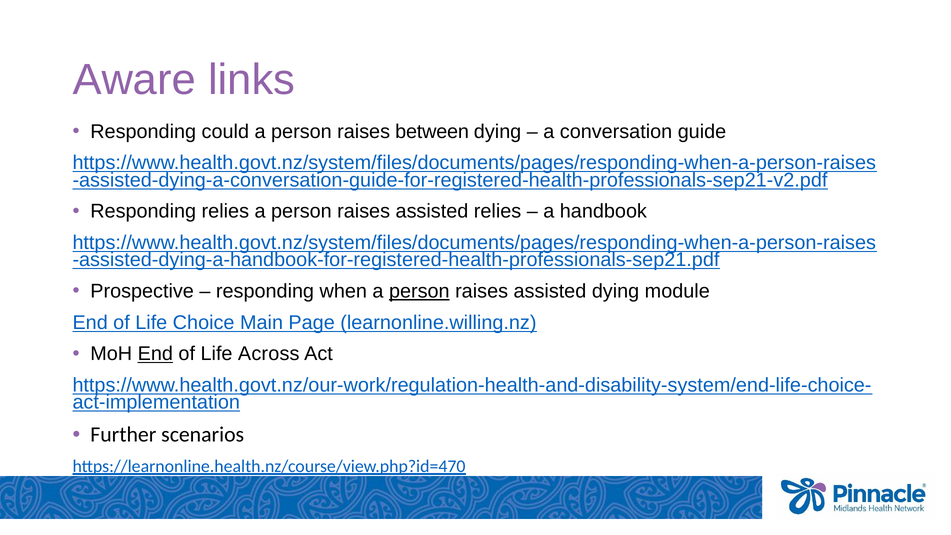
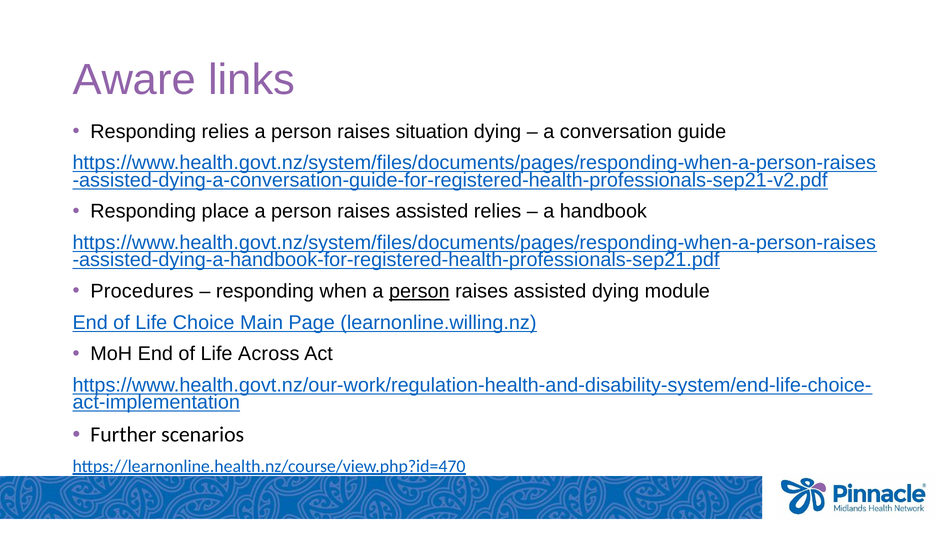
Responding could: could -> relies
between: between -> situation
Responding relies: relies -> place
Prospective: Prospective -> Procedures
End at (155, 354) underline: present -> none
